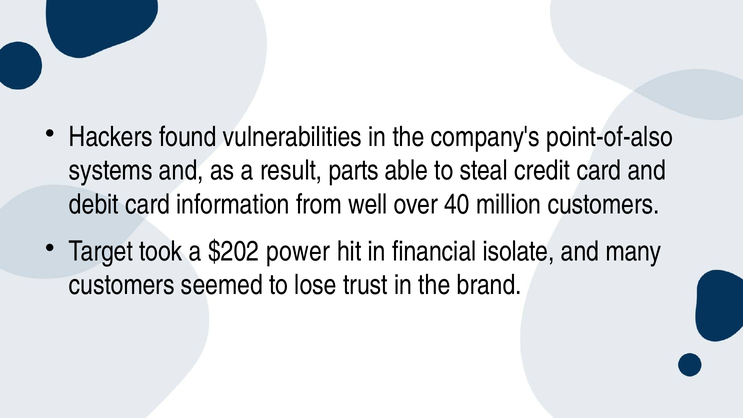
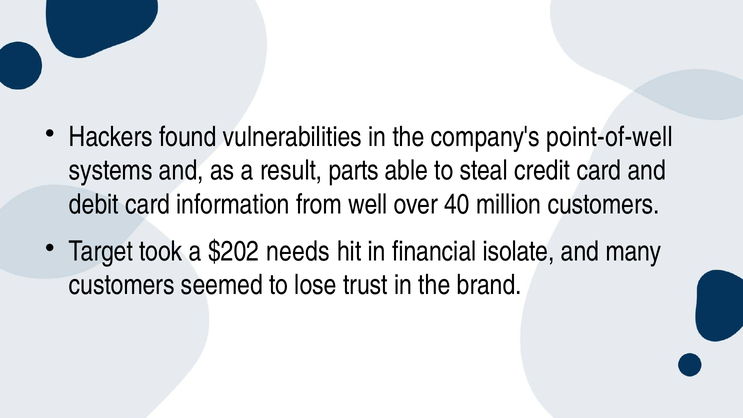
point-of-also: point-of-also -> point-of-well
power: power -> needs
